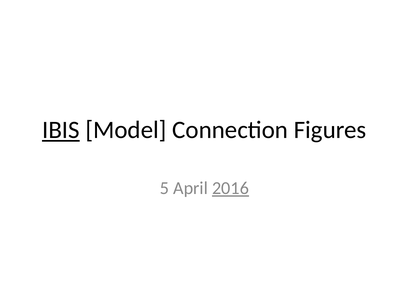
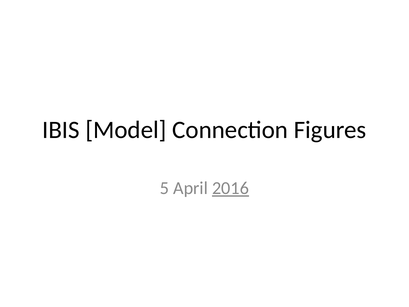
IBIS underline: present -> none
